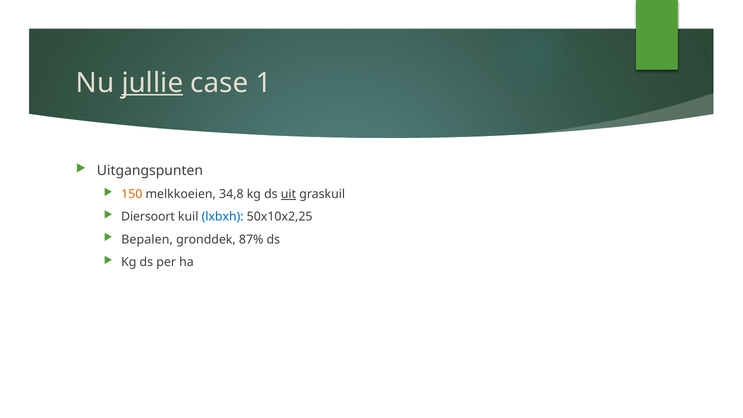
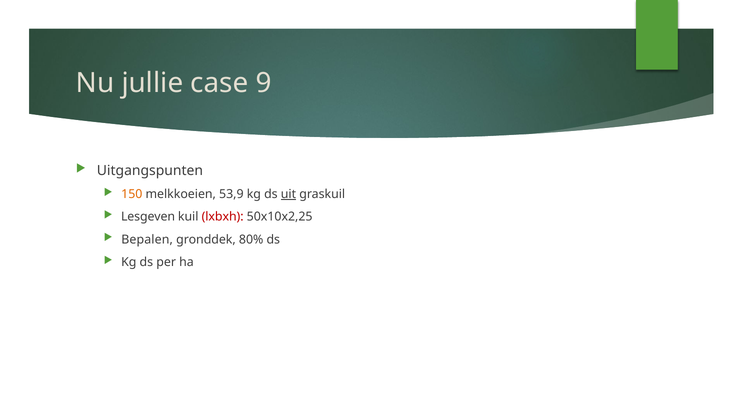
jullie underline: present -> none
1: 1 -> 9
34,8: 34,8 -> 53,9
Diersoort: Diersoort -> Lesgeven
lxbxh colour: blue -> red
87%: 87% -> 80%
